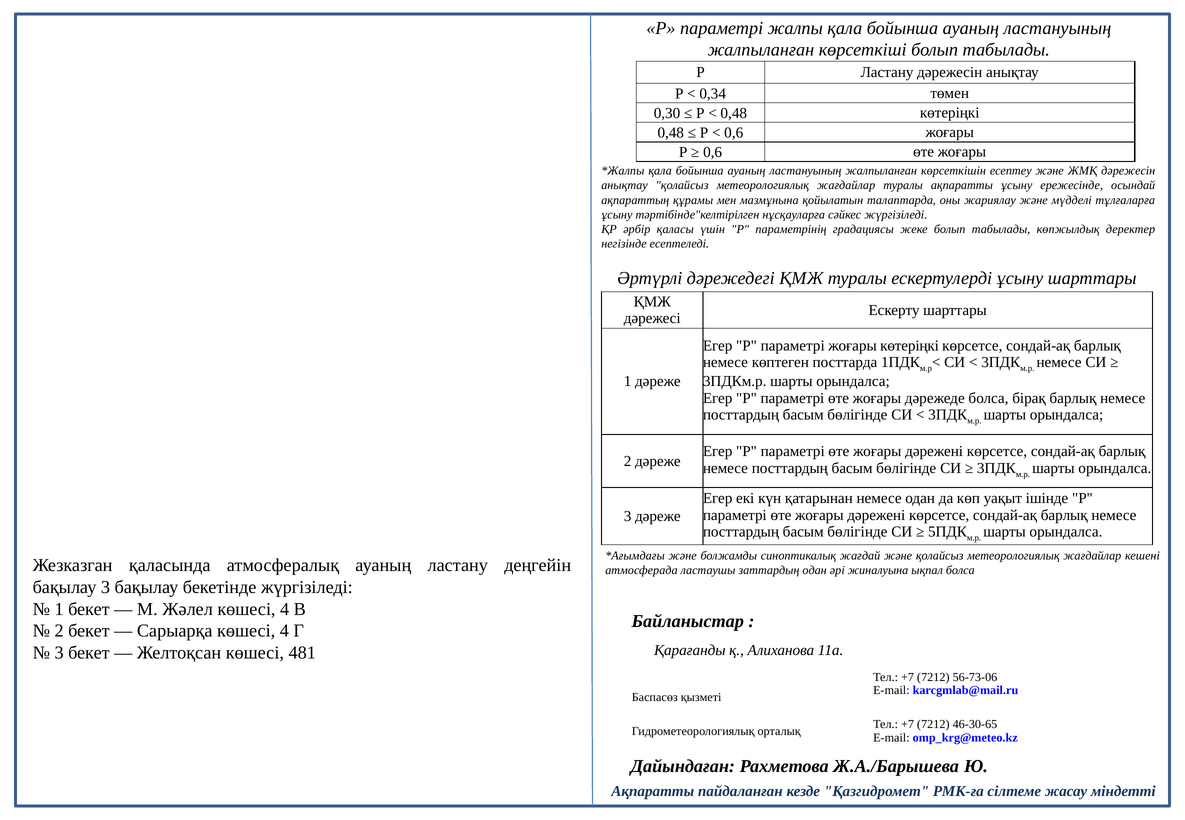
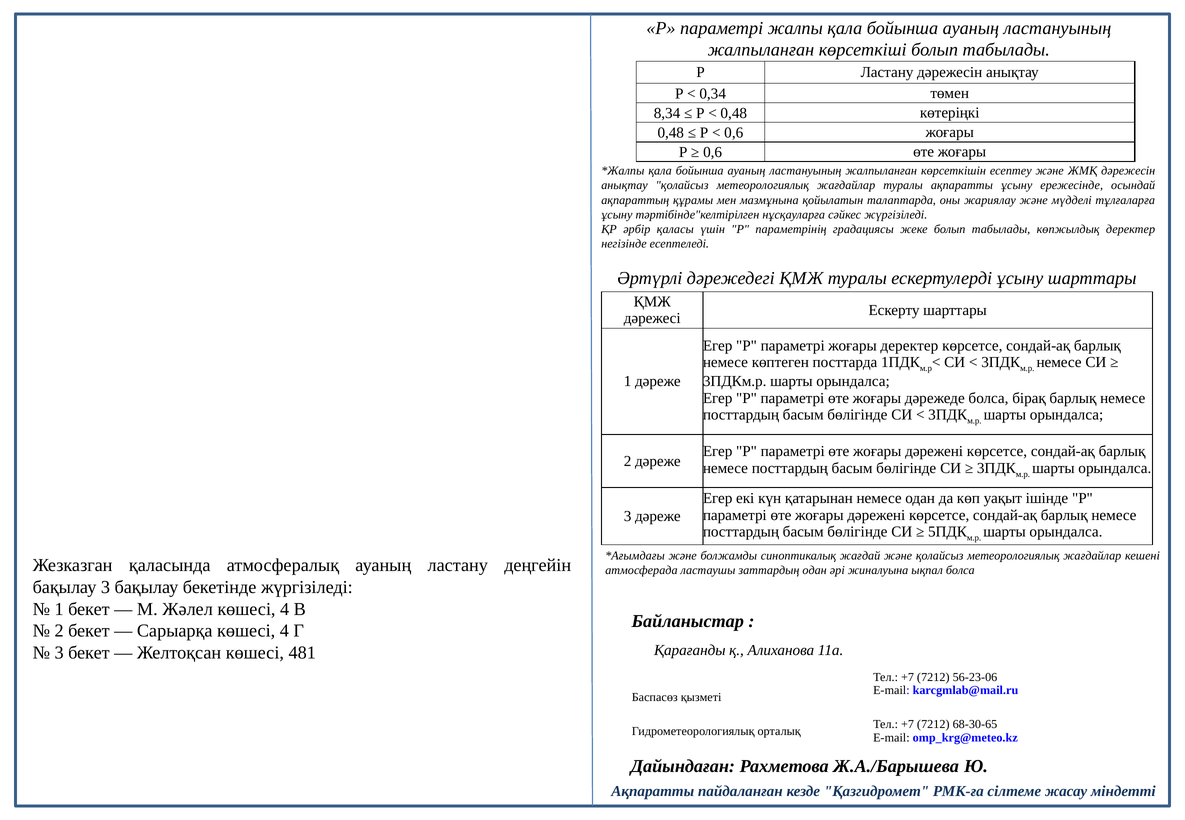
0,30: 0,30 -> 8,34
жоғары көтеріңкі: көтеріңкі -> деректер
56-73-06: 56-73-06 -> 56-23-06
46-30-65: 46-30-65 -> 68-30-65
